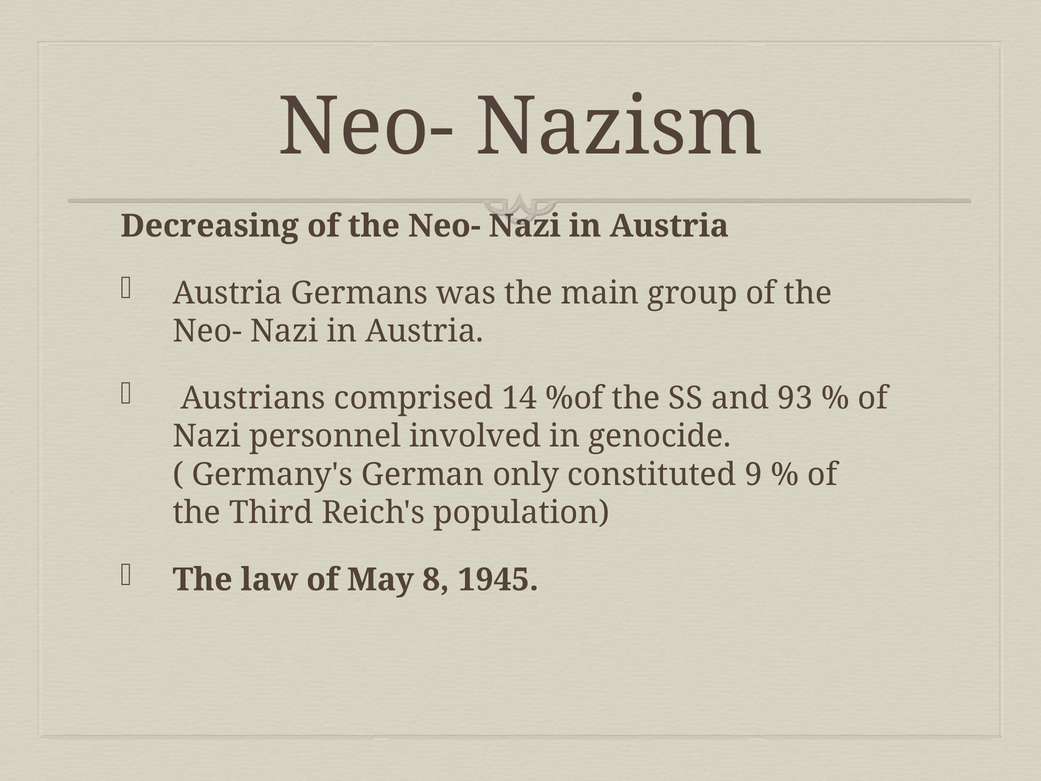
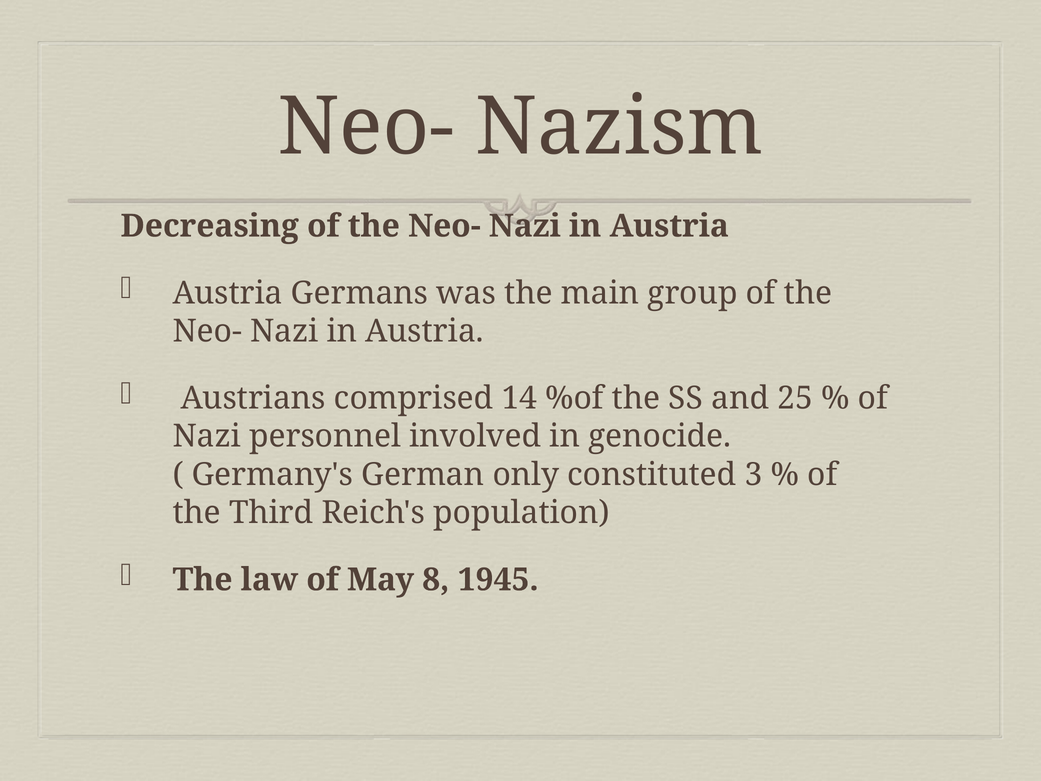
93: 93 -> 25
9: 9 -> 3
